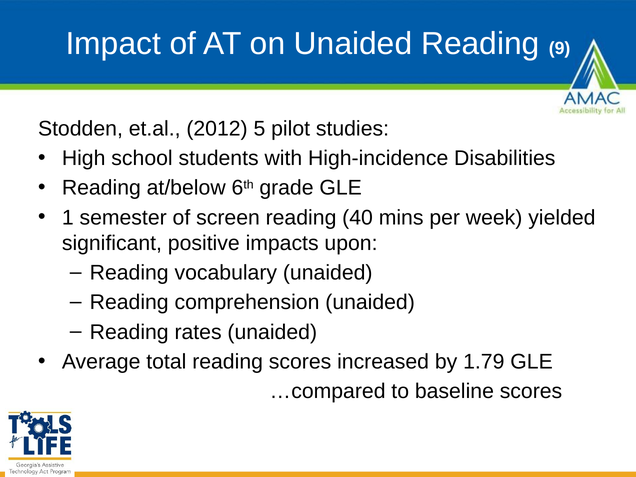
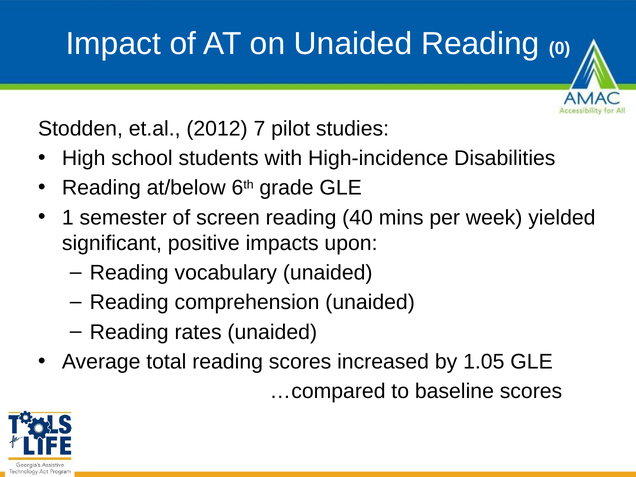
9: 9 -> 0
5: 5 -> 7
1.79: 1.79 -> 1.05
